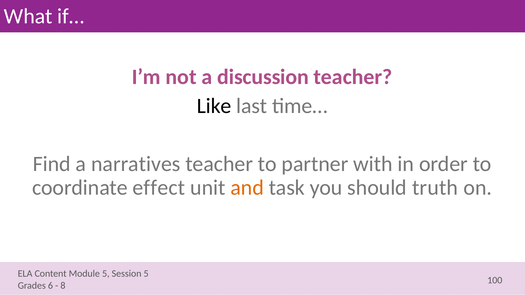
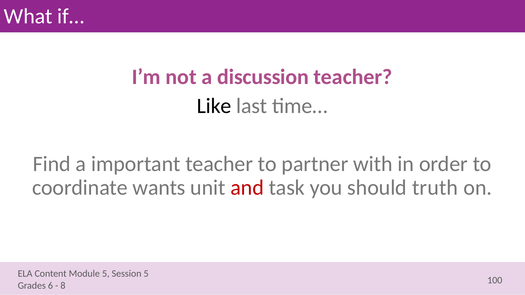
narratives: narratives -> important
effect: effect -> wants
and colour: orange -> red
